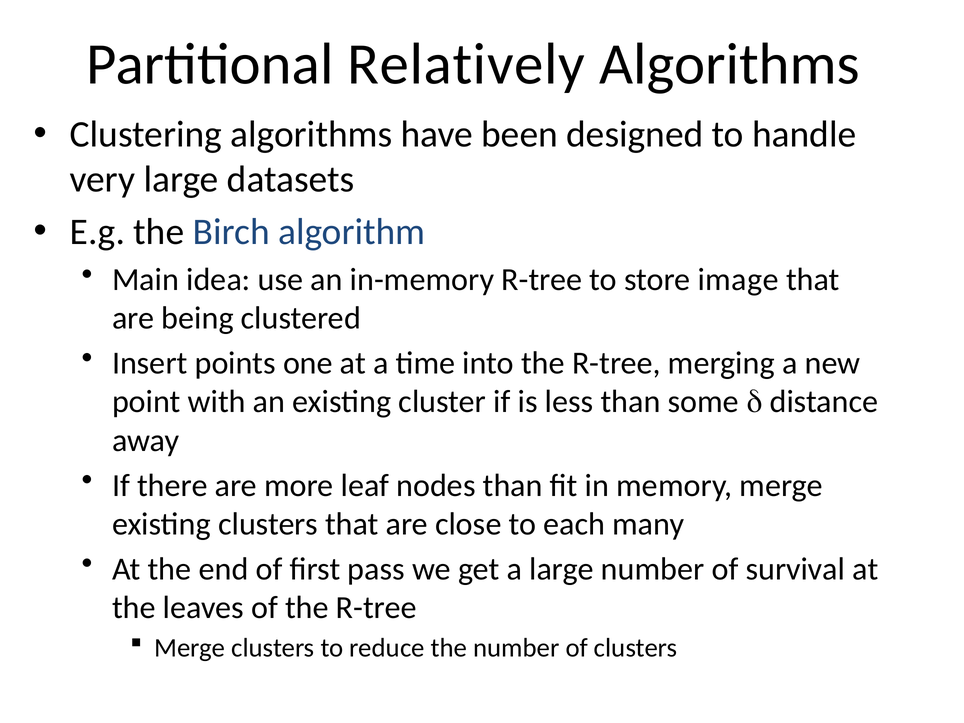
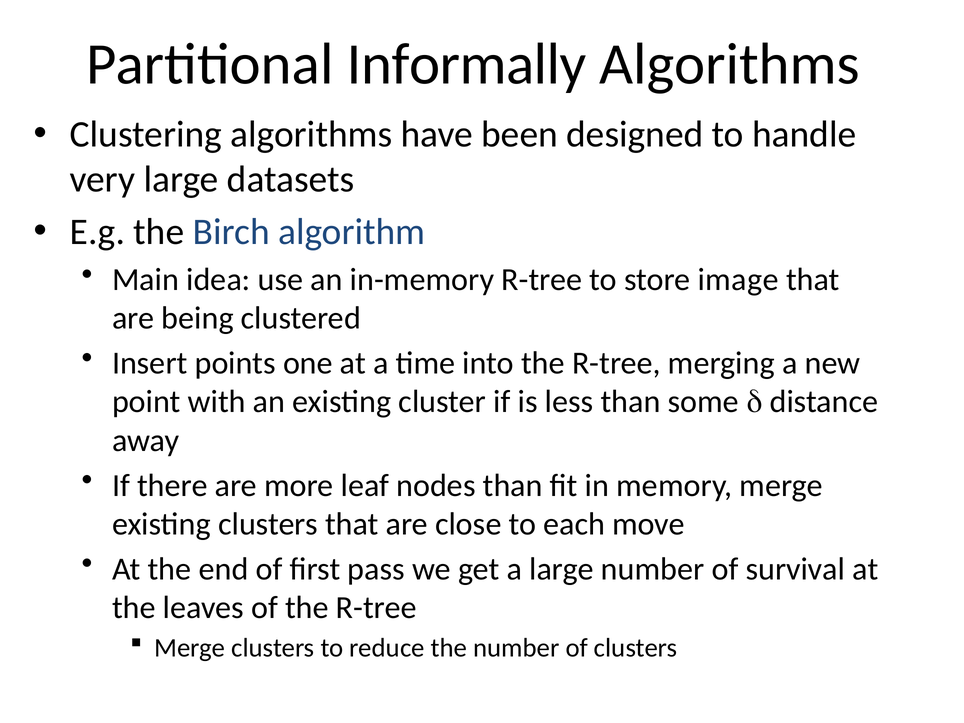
Relatively: Relatively -> Informally
many: many -> move
